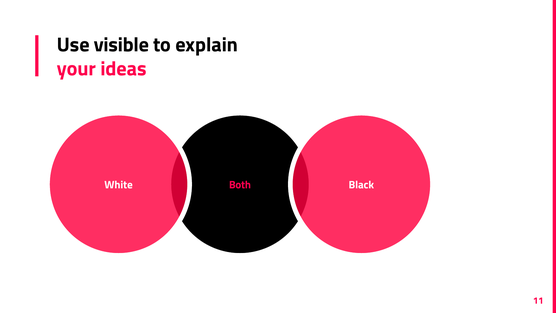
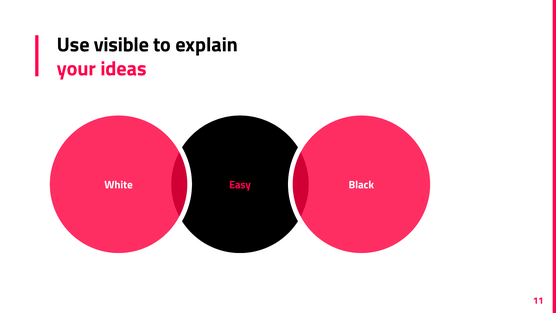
Both: Both -> Easy
